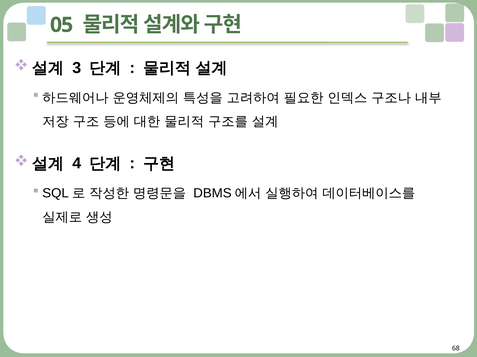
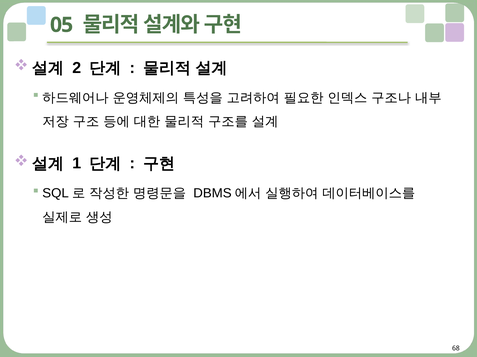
3: 3 -> 2
4: 4 -> 1
